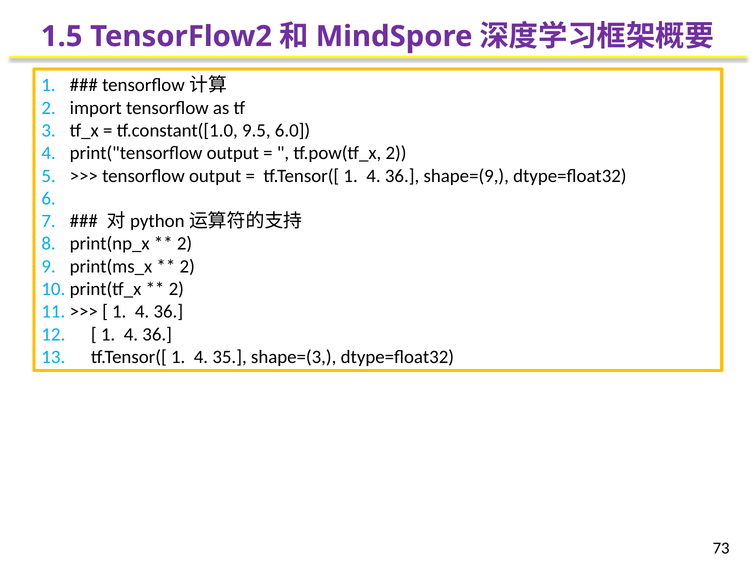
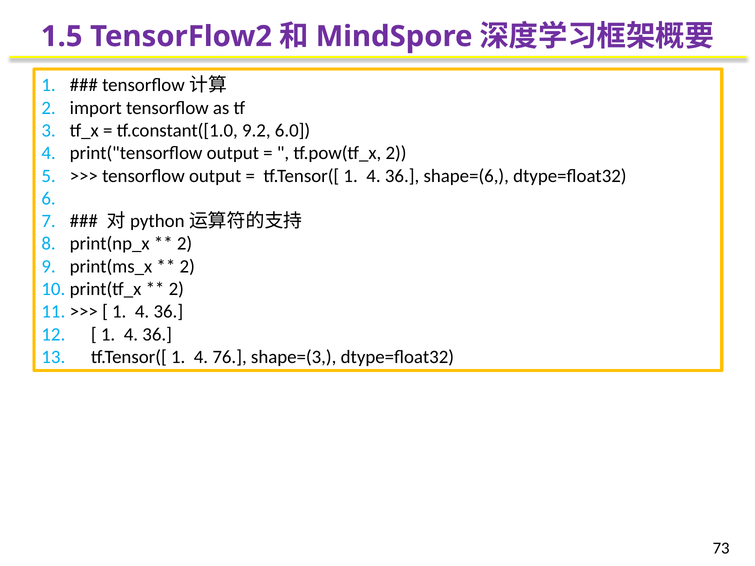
9.5: 9.5 -> 9.2
shape=(9: shape=(9 -> shape=(6
35: 35 -> 76
